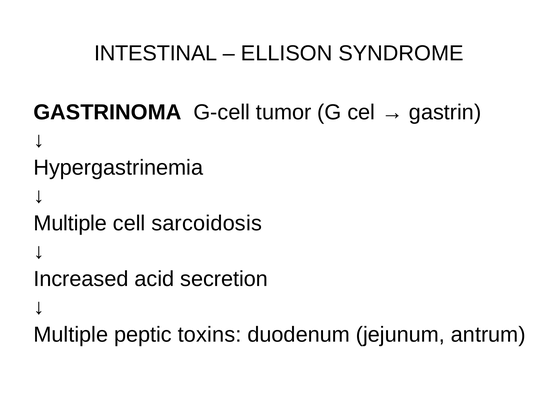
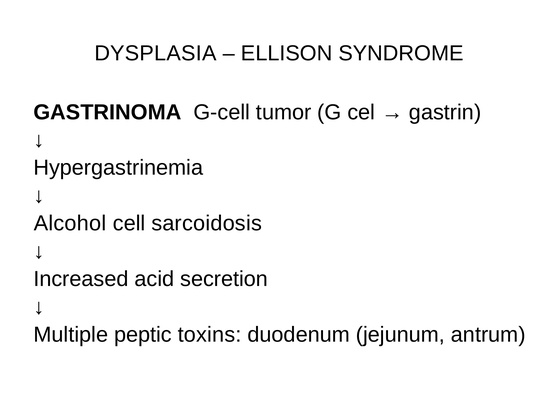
INTESTINAL: INTESTINAL -> DYSPLASIA
Multiple at (70, 223): Multiple -> Alcohol
